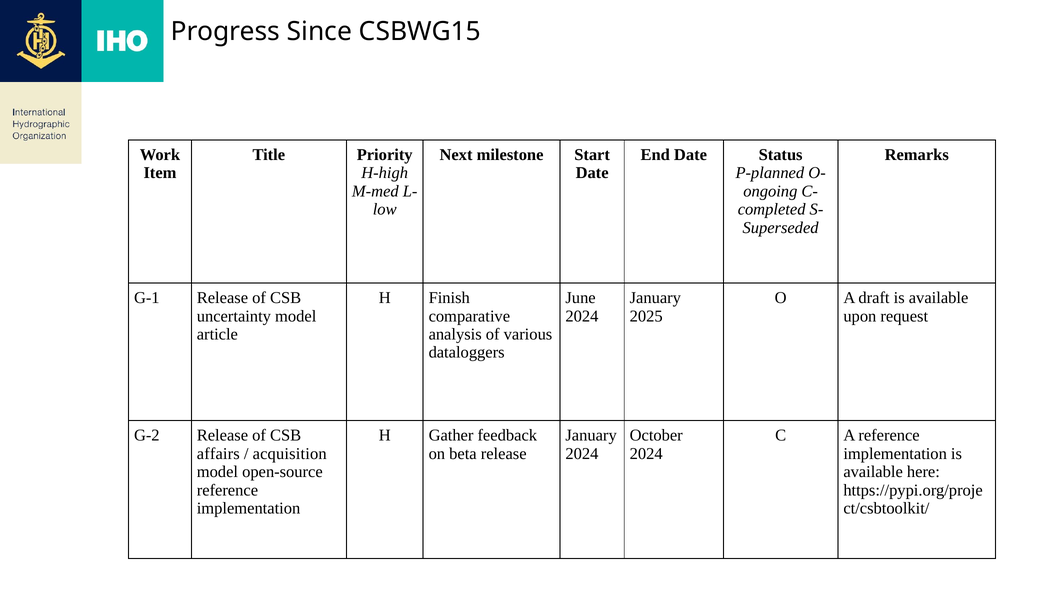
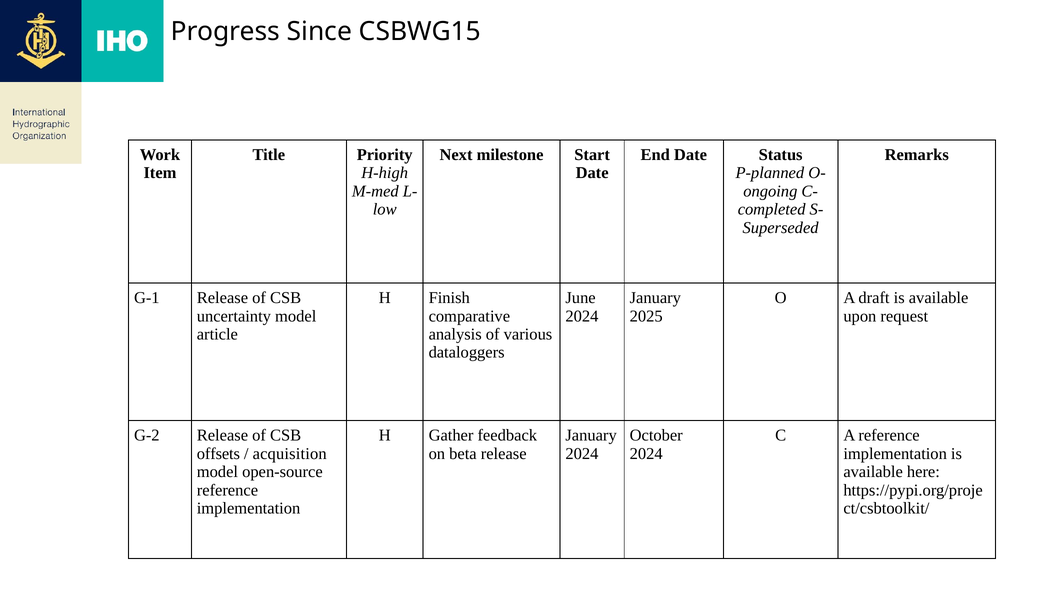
affairs: affairs -> offsets
